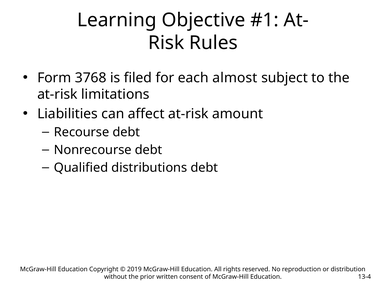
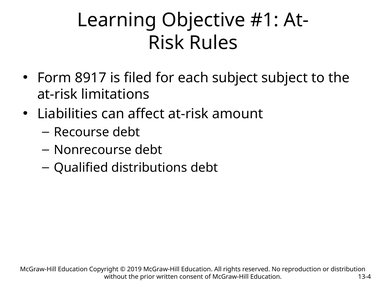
3768: 3768 -> 8917
each almost: almost -> subject
